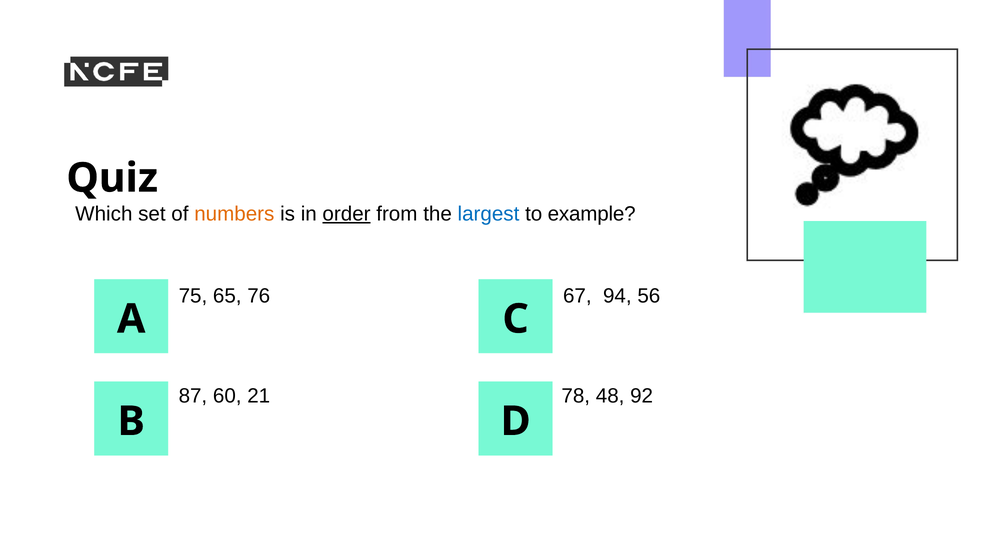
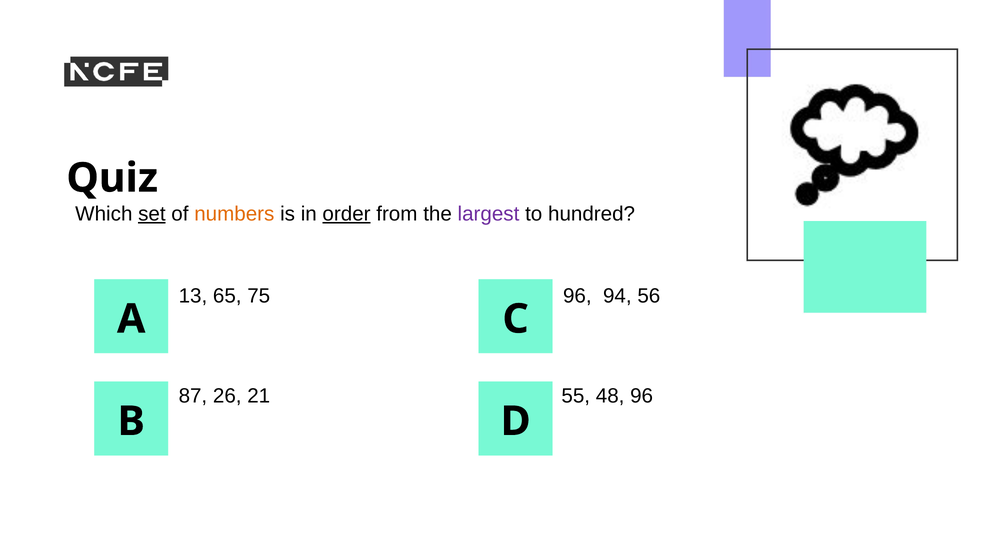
set underline: none -> present
largest colour: blue -> purple
example: example -> hundred
75: 75 -> 13
76: 76 -> 75
67 at (577, 296): 67 -> 96
60: 60 -> 26
78: 78 -> 55
48 92: 92 -> 96
